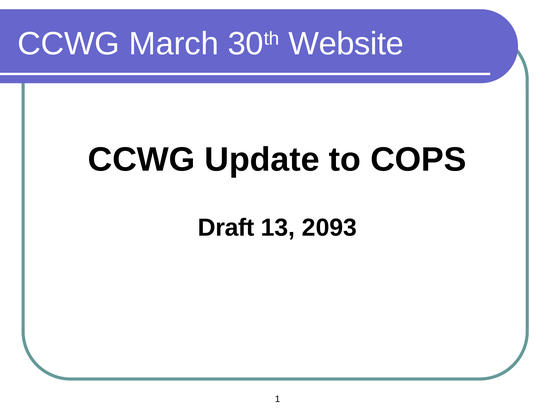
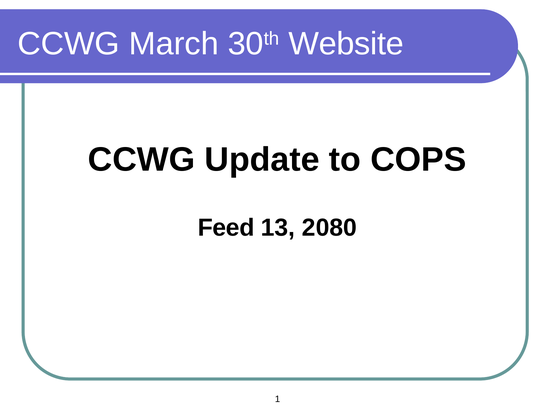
Draft: Draft -> Feed
2093: 2093 -> 2080
